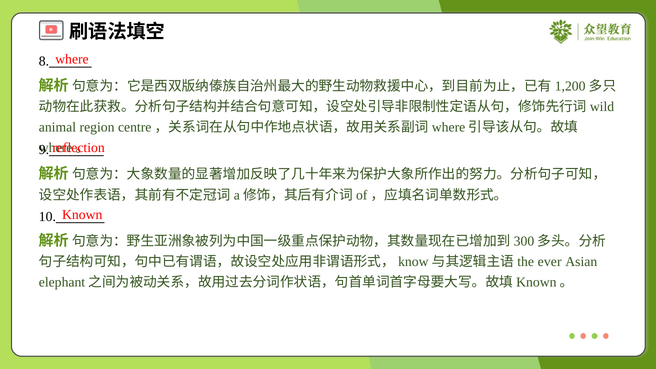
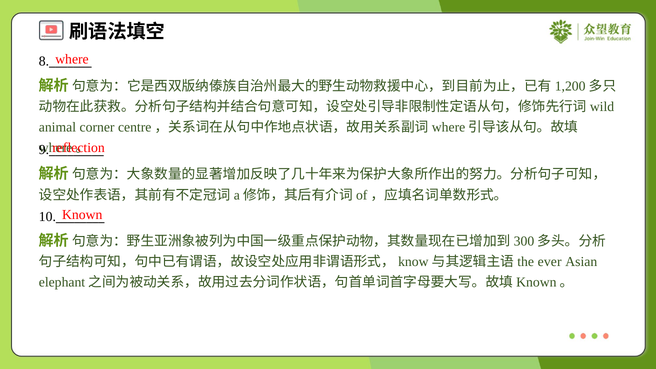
region: region -> corner
